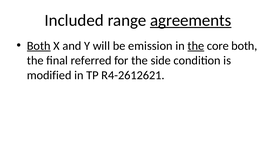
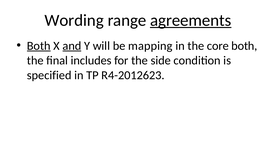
Included: Included -> Wording
and underline: none -> present
emission: emission -> mapping
the at (196, 46) underline: present -> none
referred: referred -> includes
modified: modified -> specified
R4-2612621: R4-2612621 -> R4-2012623
